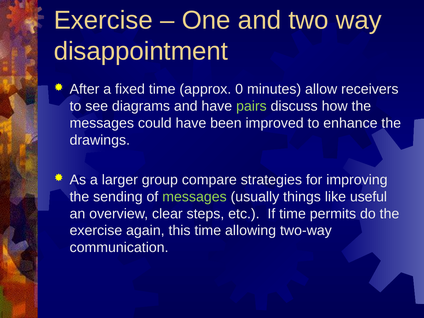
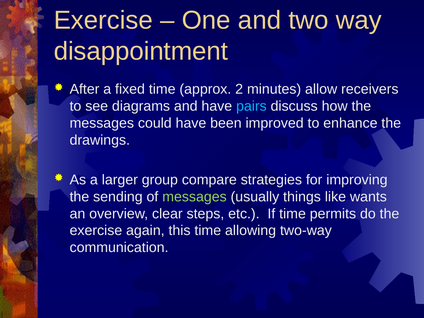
0: 0 -> 2
pairs colour: light green -> light blue
useful: useful -> wants
